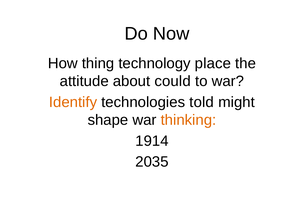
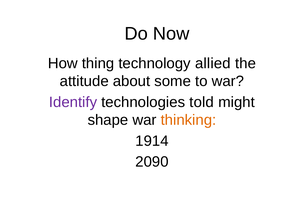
place: place -> allied
could: could -> some
Identify colour: orange -> purple
2035: 2035 -> 2090
